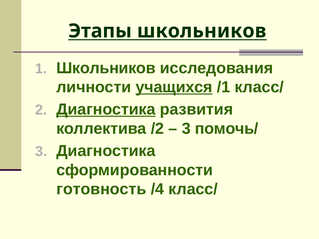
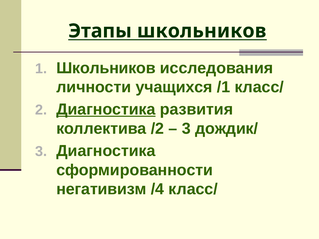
учащихся underline: present -> none
помочь/: помочь/ -> дождик/
готовность: готовность -> негативизм
